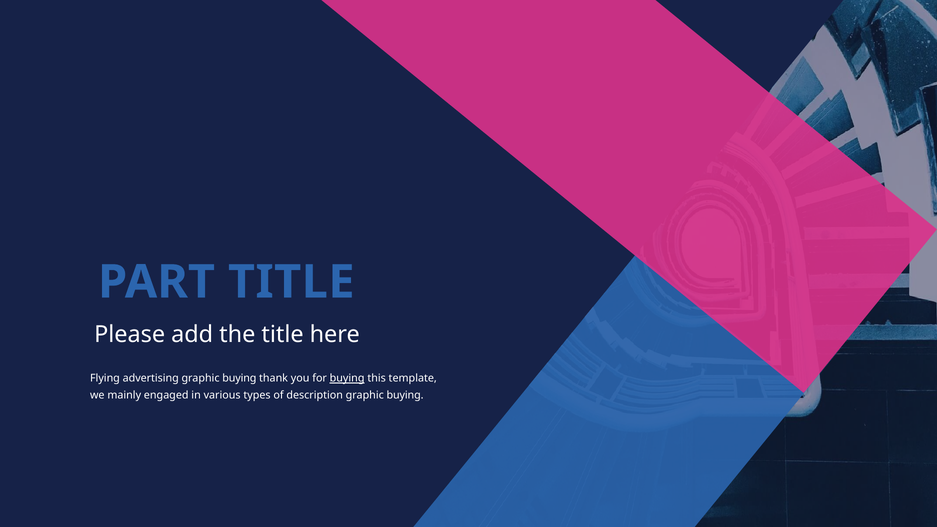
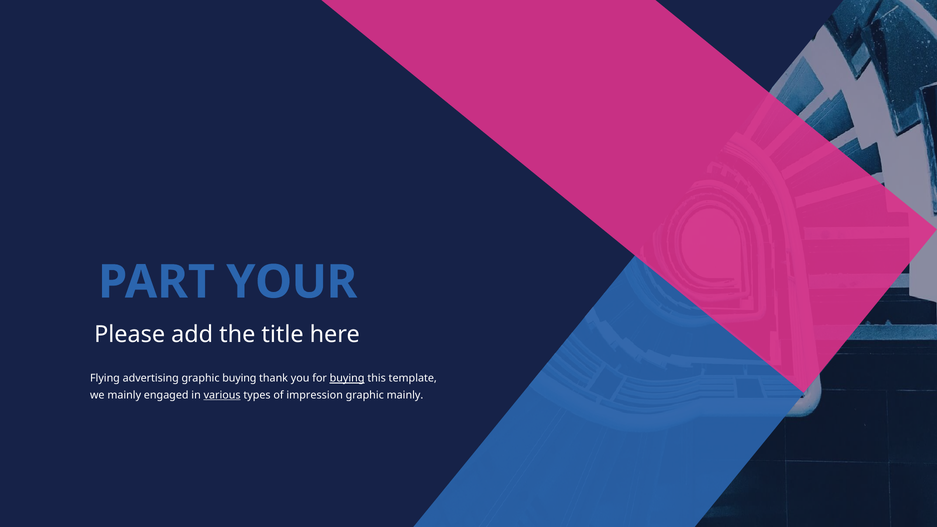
PART TITLE: TITLE -> YOUR
various underline: none -> present
description: description -> impression
buying at (405, 395): buying -> mainly
